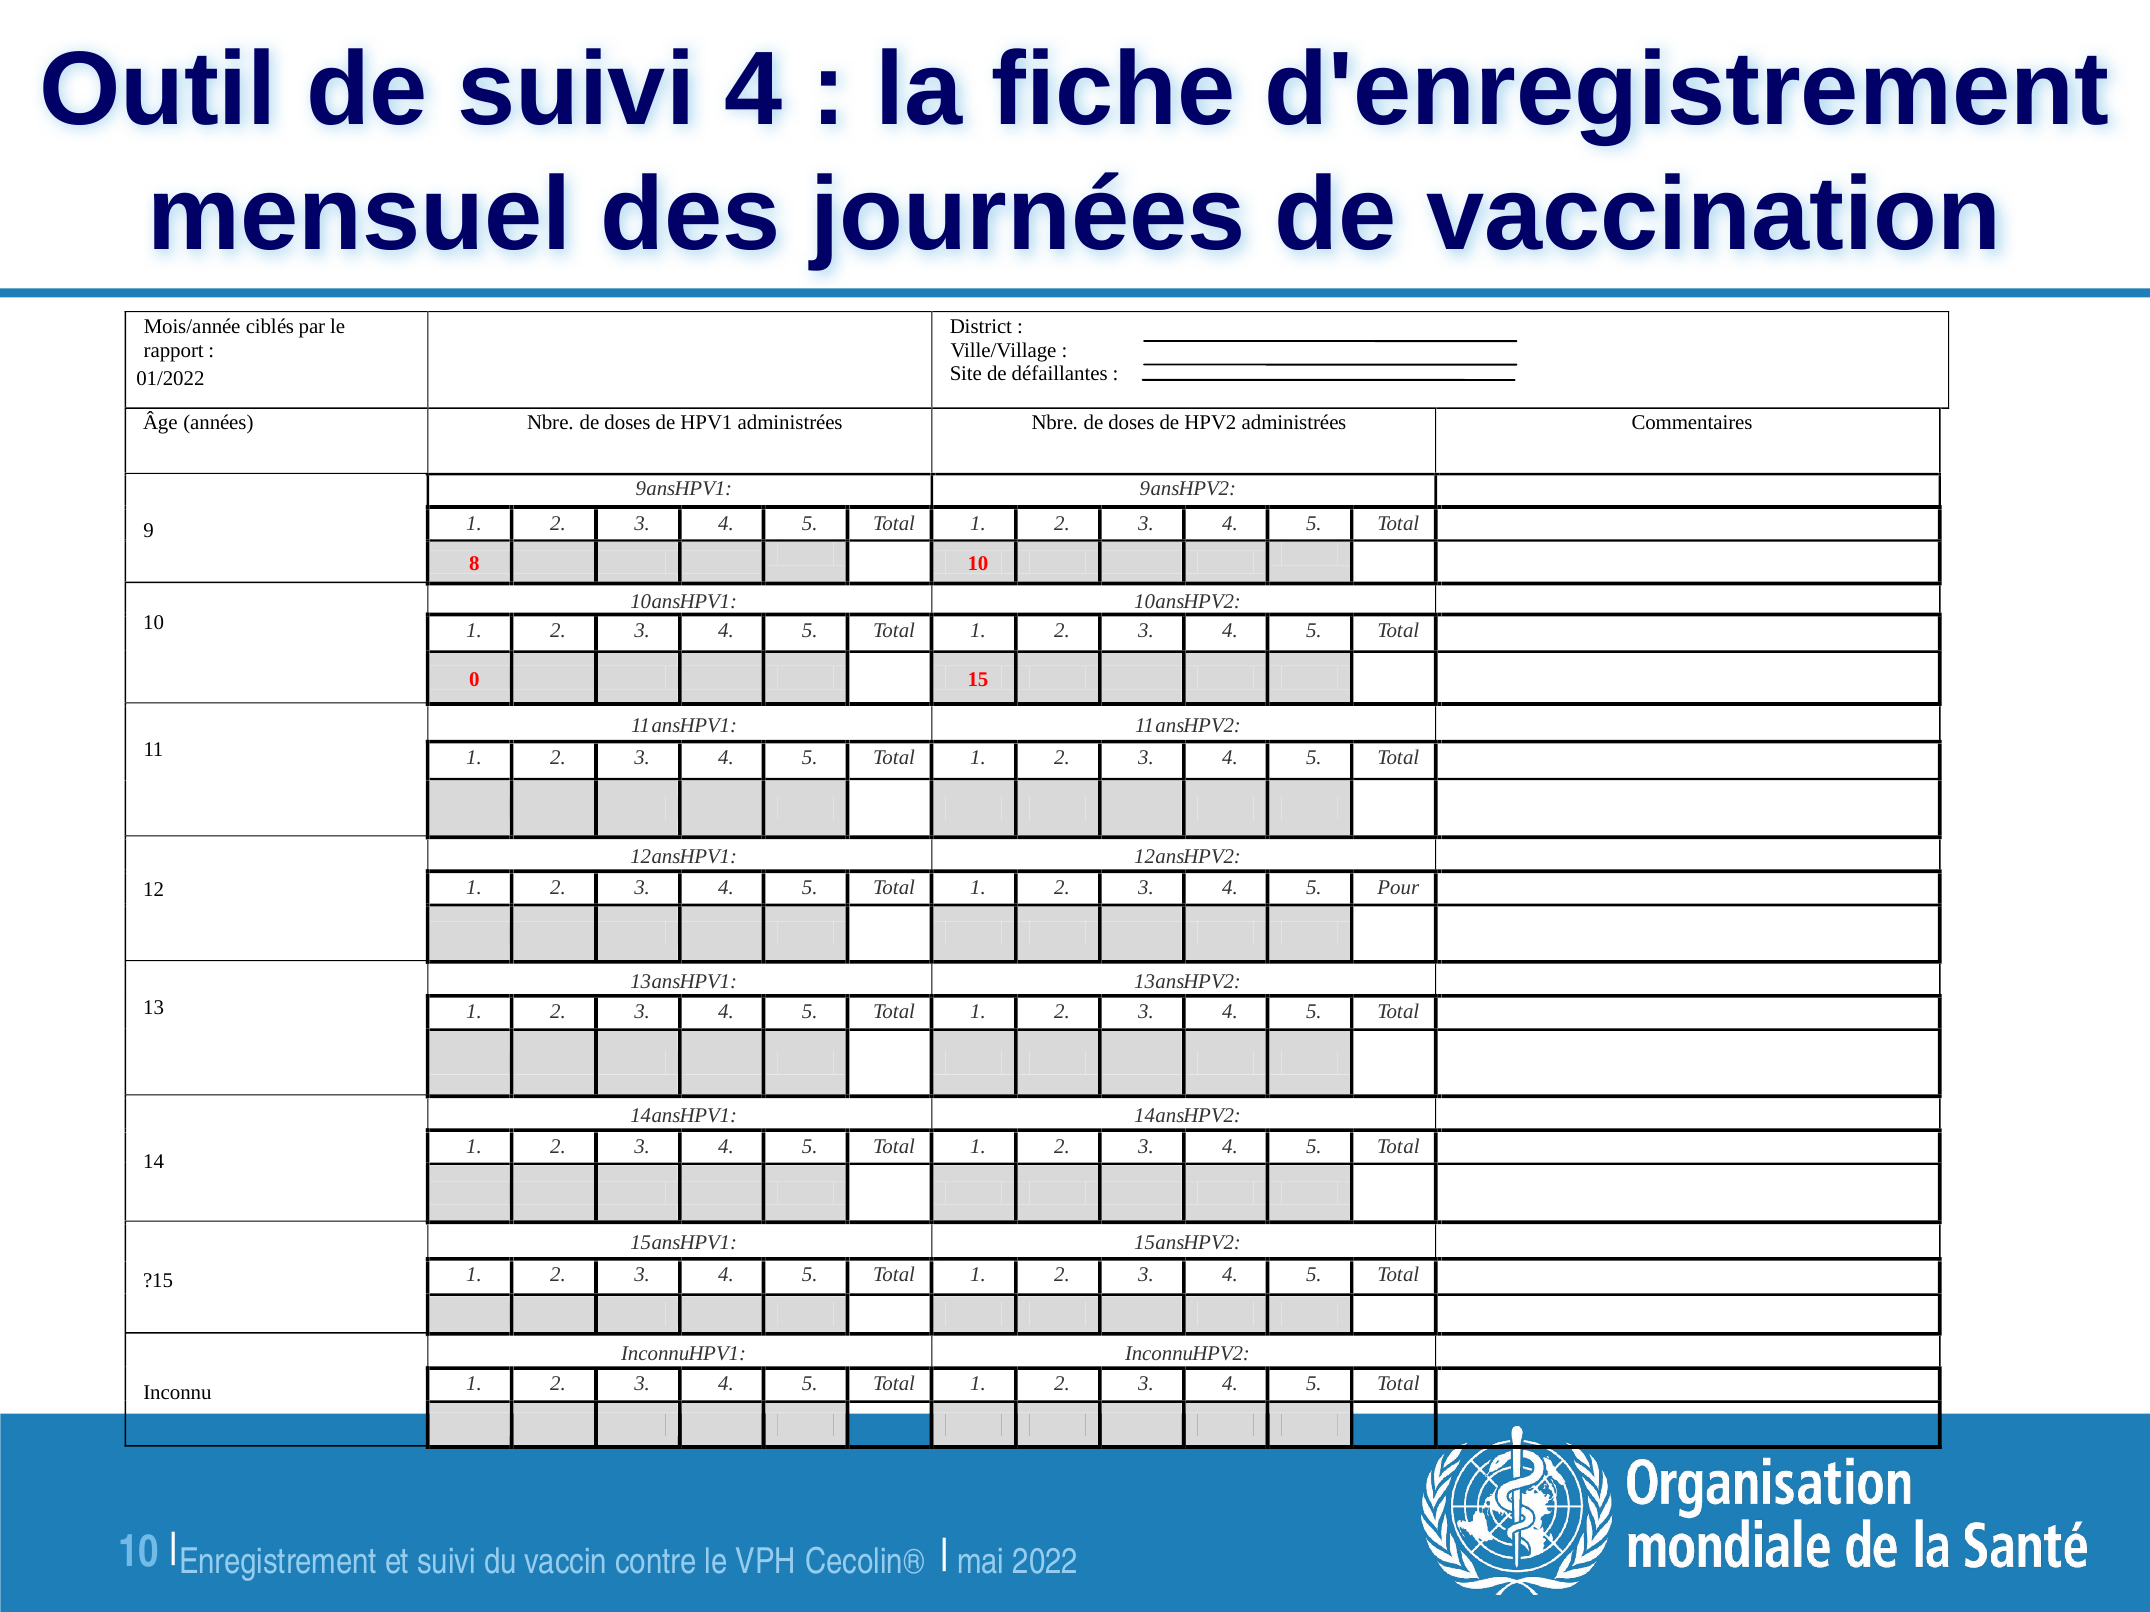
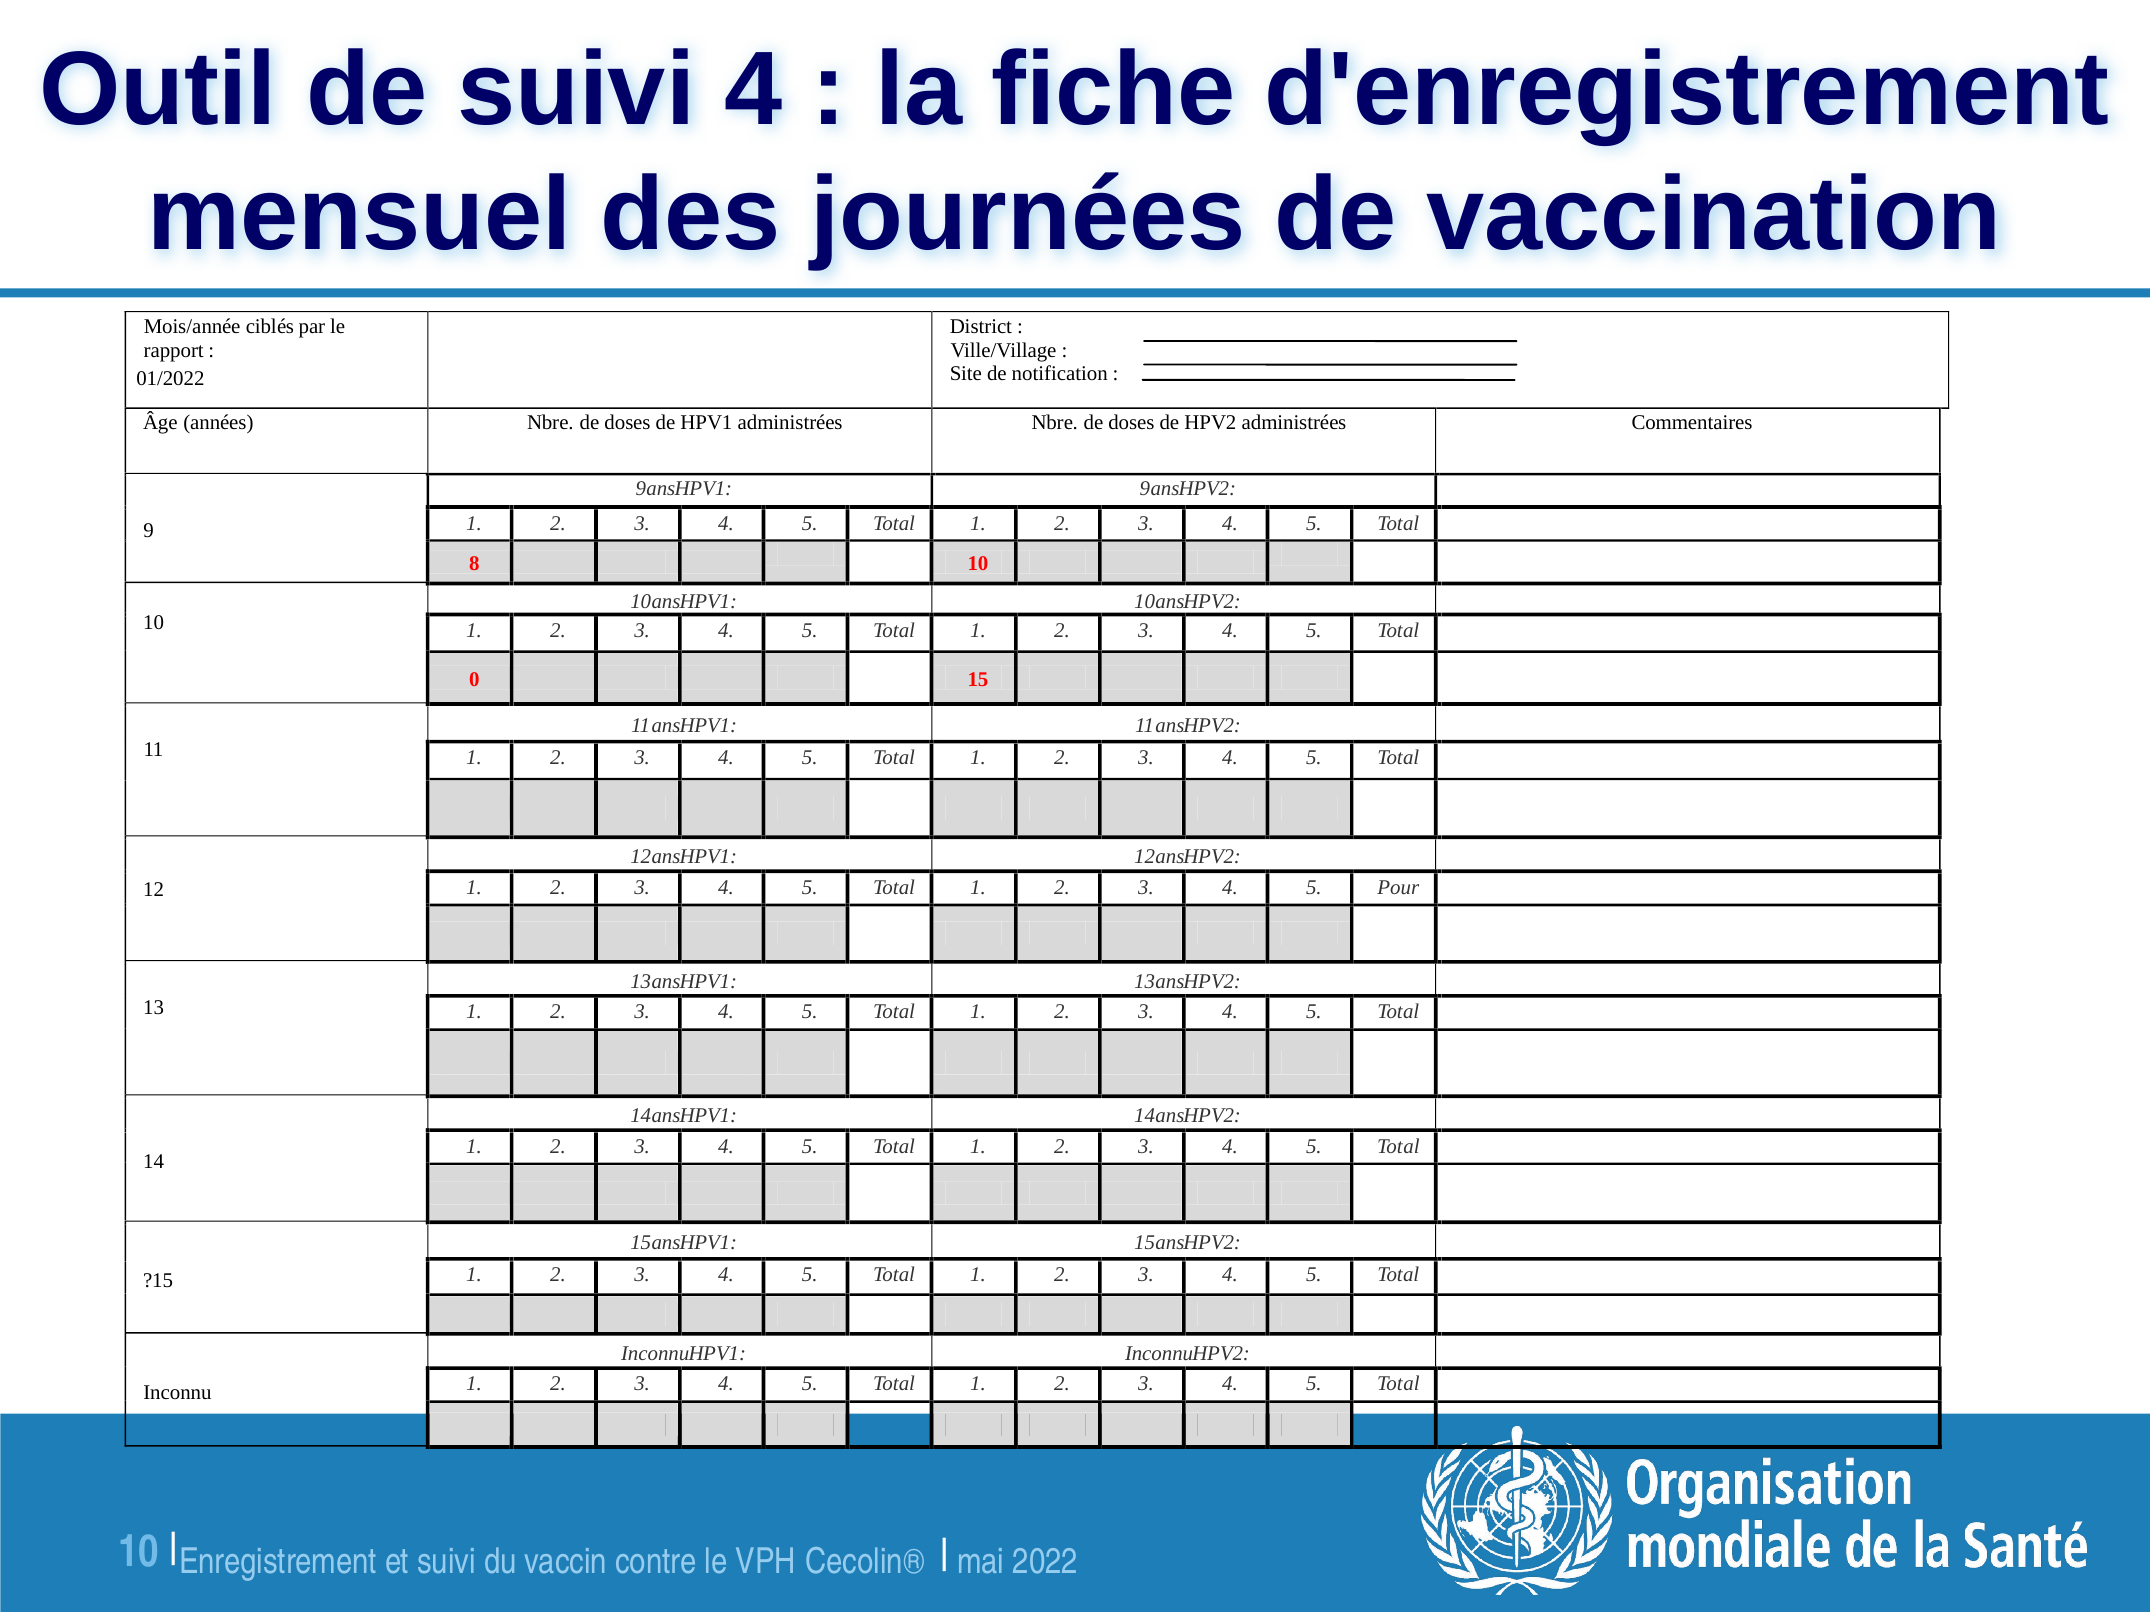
défaillantes: défaillantes -> notification
